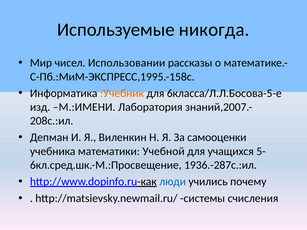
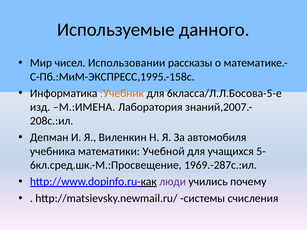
никогда: никогда -> данного
М.:ИМЕНИ: М.:ИМЕНИ -> М.:ИМЕНА
самооценки: самооценки -> автомобиля
1936.-287с.:ил: 1936.-287с.:ил -> 1969.-287с.:ил
люди colour: blue -> purple
